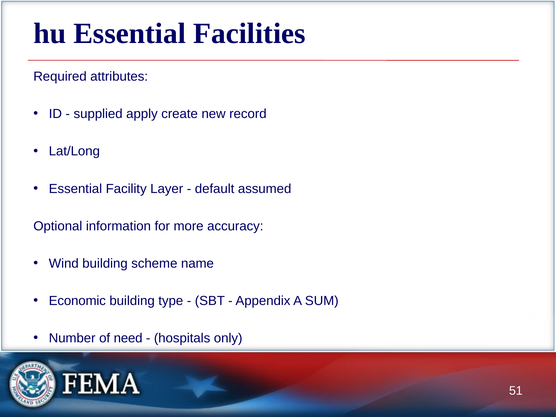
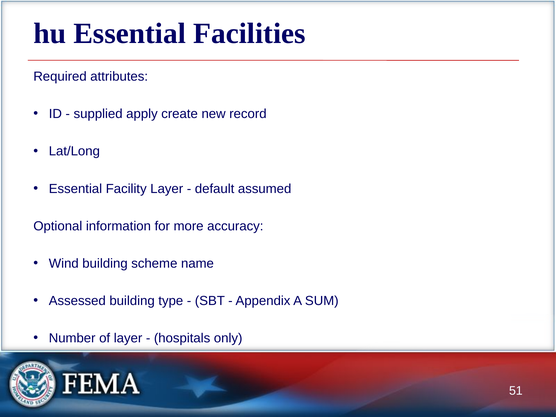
Economic: Economic -> Assessed
of need: need -> layer
